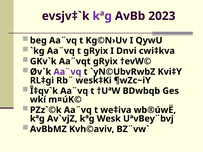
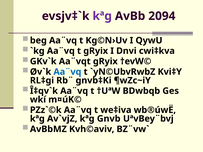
2023: 2023 -> 2094
Aa¨vq at (67, 72) colour: purple -> blue
wesk‡Ki: wesk‡Ki -> gnvb‡Ki
Wesk: Wesk -> Gnvb
